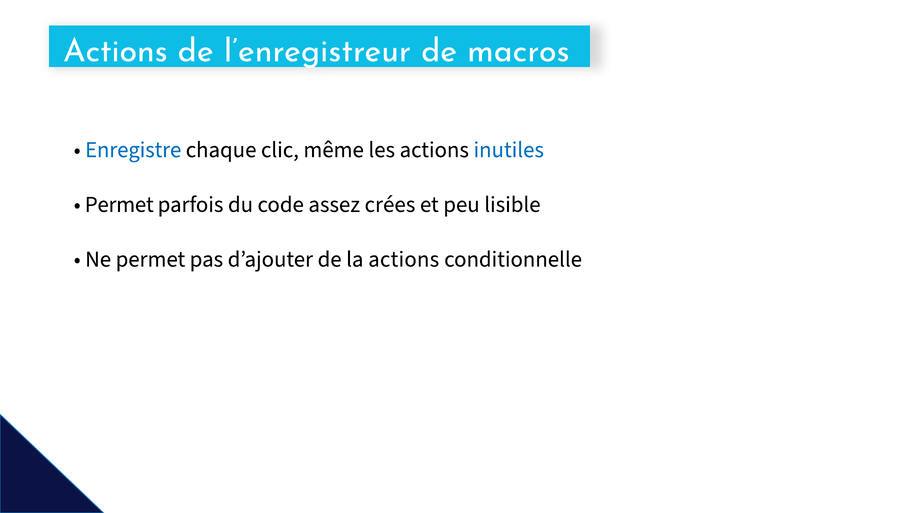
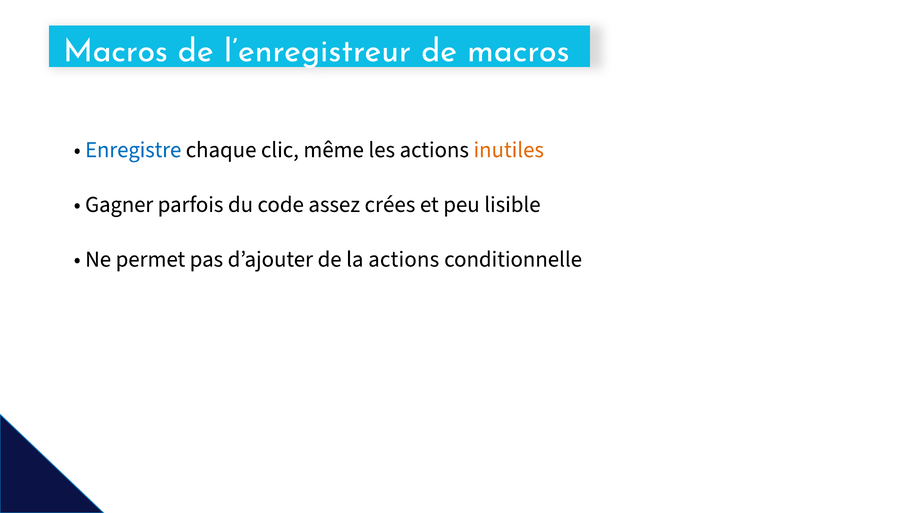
Actions at (115, 51): Actions -> Macros
inutiles colour: blue -> orange
Permet at (119, 204): Permet -> Gagner
